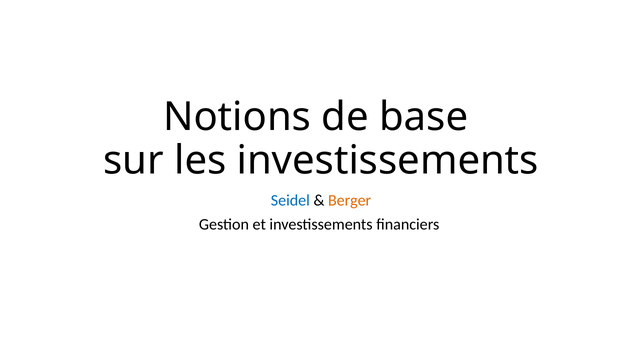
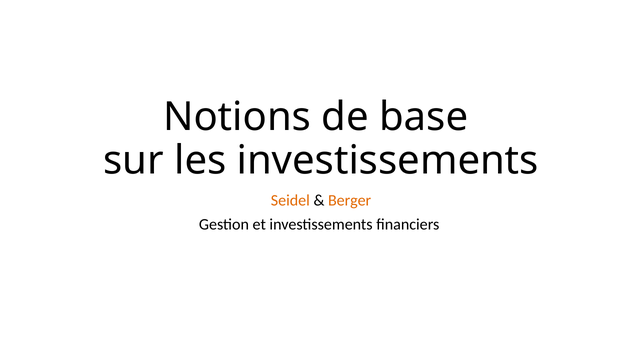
Seidel colour: blue -> orange
